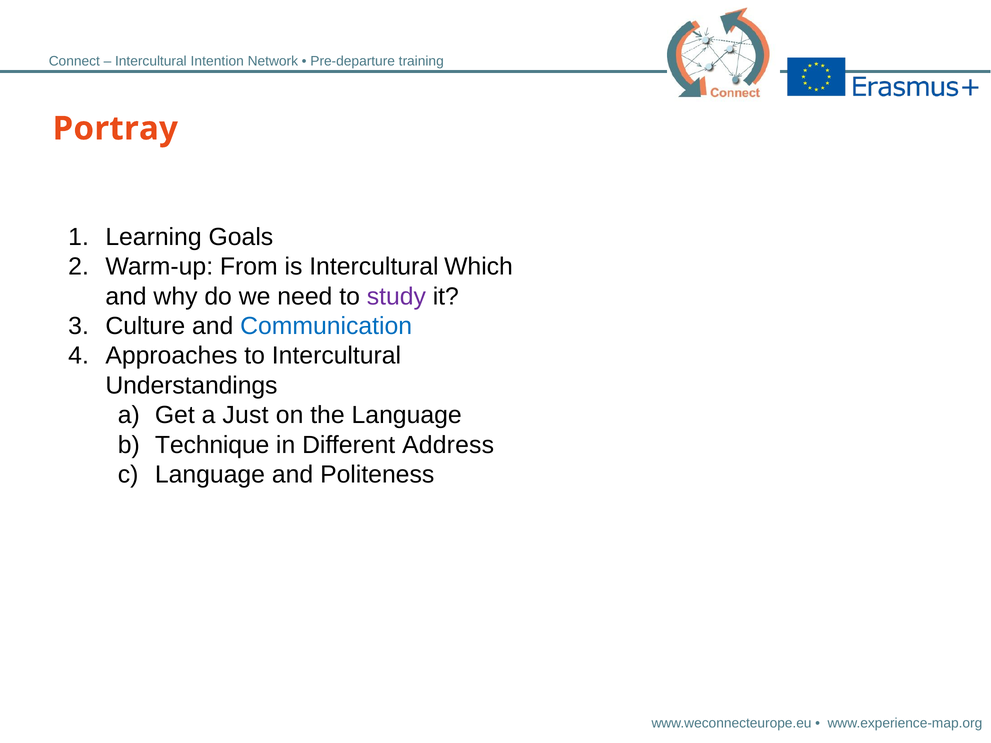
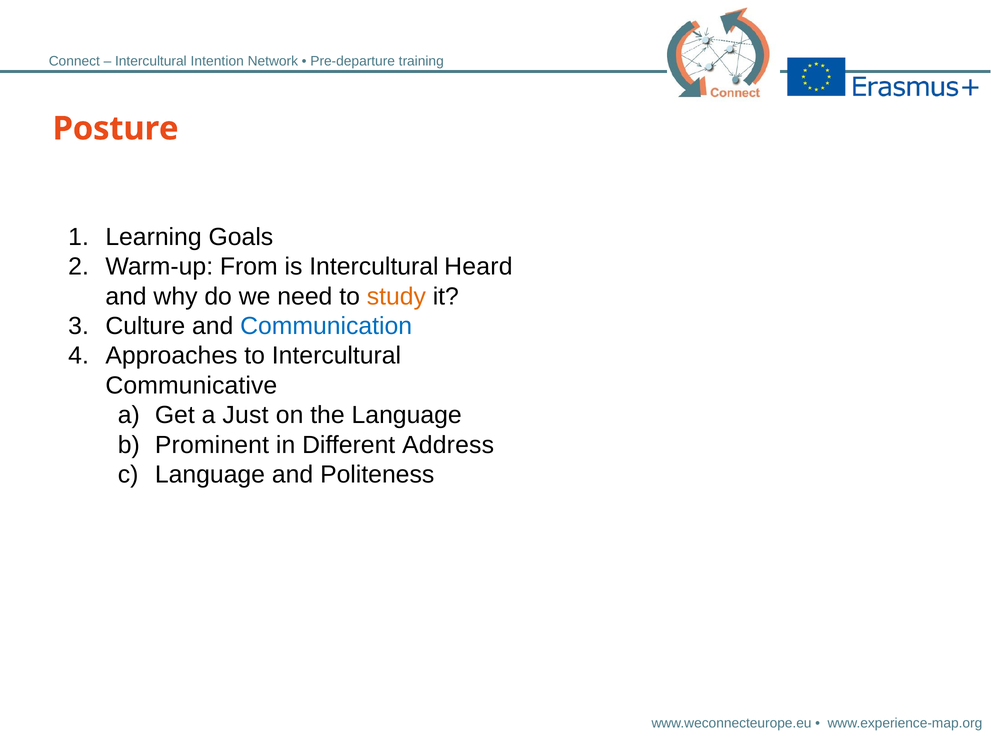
Portray: Portray -> Posture
Which: Which -> Heard
study colour: purple -> orange
Understandings: Understandings -> Communicative
Technique: Technique -> Prominent
